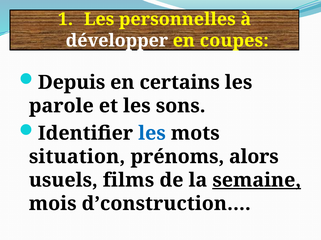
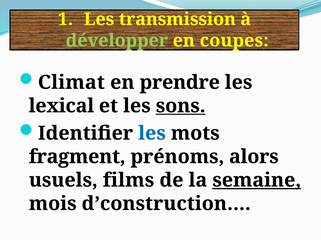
personnelles: personnelles -> transmission
développer colour: white -> light green
Depuis: Depuis -> Climat
certains: certains -> prendre
parole: parole -> lexical
sons underline: none -> present
situation: situation -> fragment
